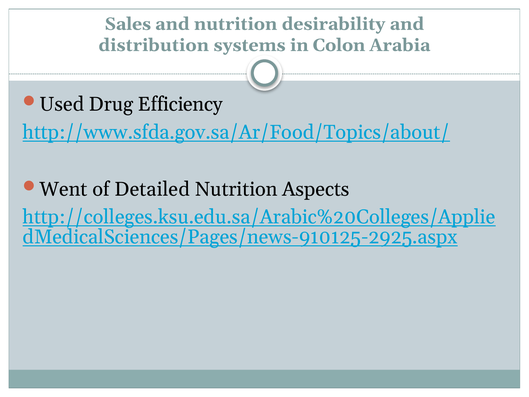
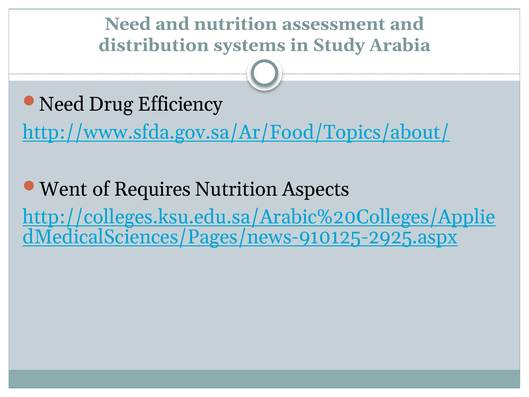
Sales at (128, 24): Sales -> Need
desirability: desirability -> assessment
Colon: Colon -> Study
Used at (62, 104): Used -> Need
Detailed: Detailed -> Requires
